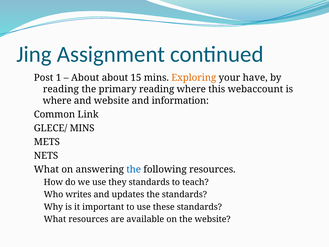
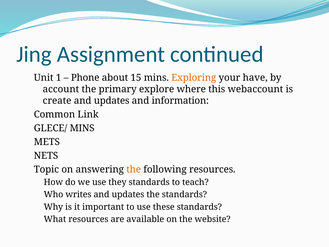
Post: Post -> Unit
About at (85, 78): About -> Phone
reading at (61, 89): reading -> account
primary reading: reading -> explore
where at (57, 101): where -> create
website at (112, 101): website -> updates
What at (46, 169): What -> Topic
the at (134, 169) colour: blue -> orange
